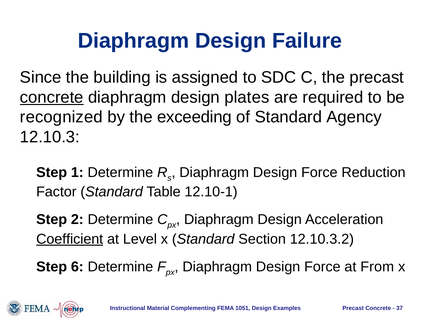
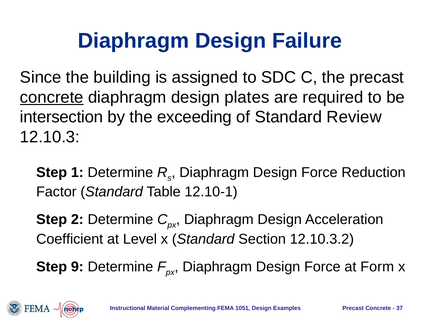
recognized: recognized -> intersection
Agency: Agency -> Review
Coefficient underline: present -> none
6: 6 -> 9
From: From -> Form
